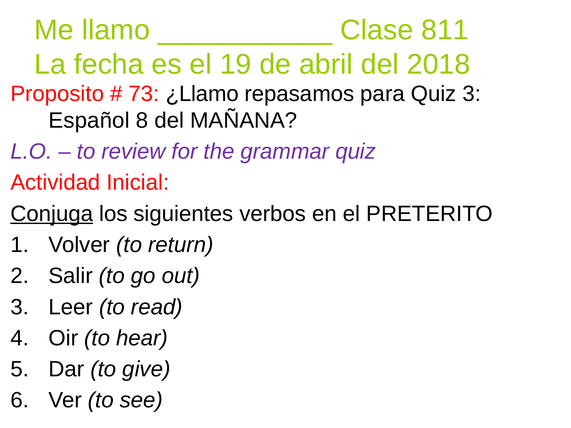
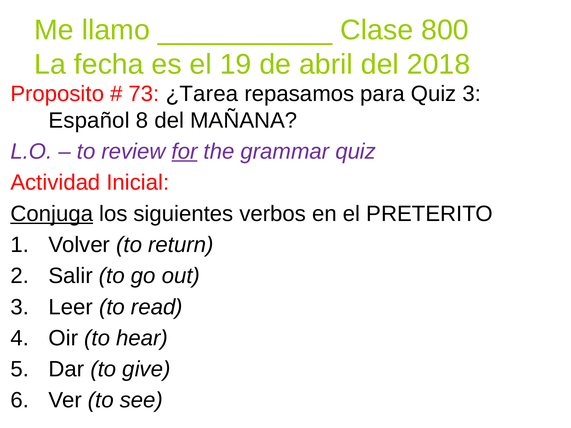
811: 811 -> 800
¿Llamo: ¿Llamo -> ¿Tarea
for underline: none -> present
